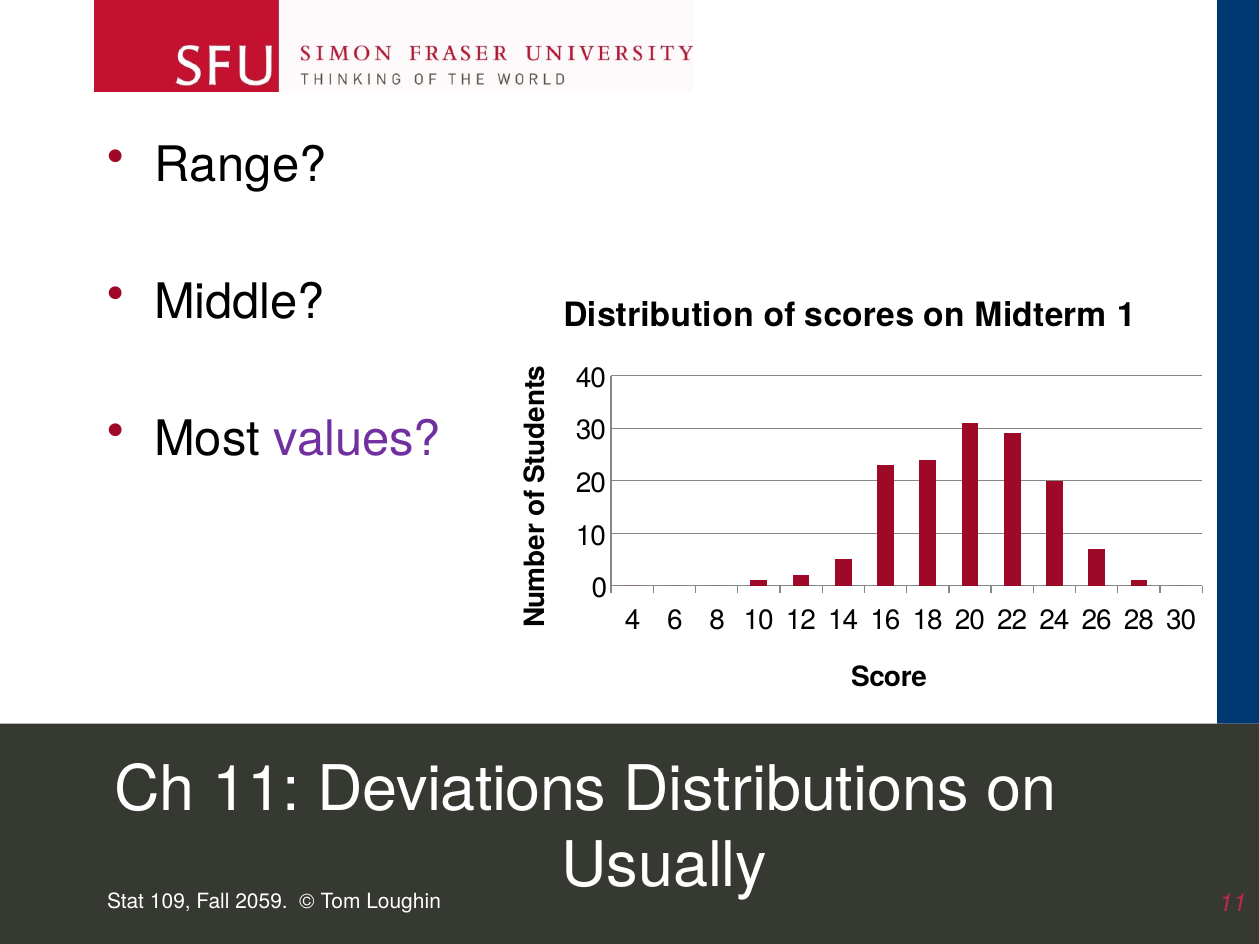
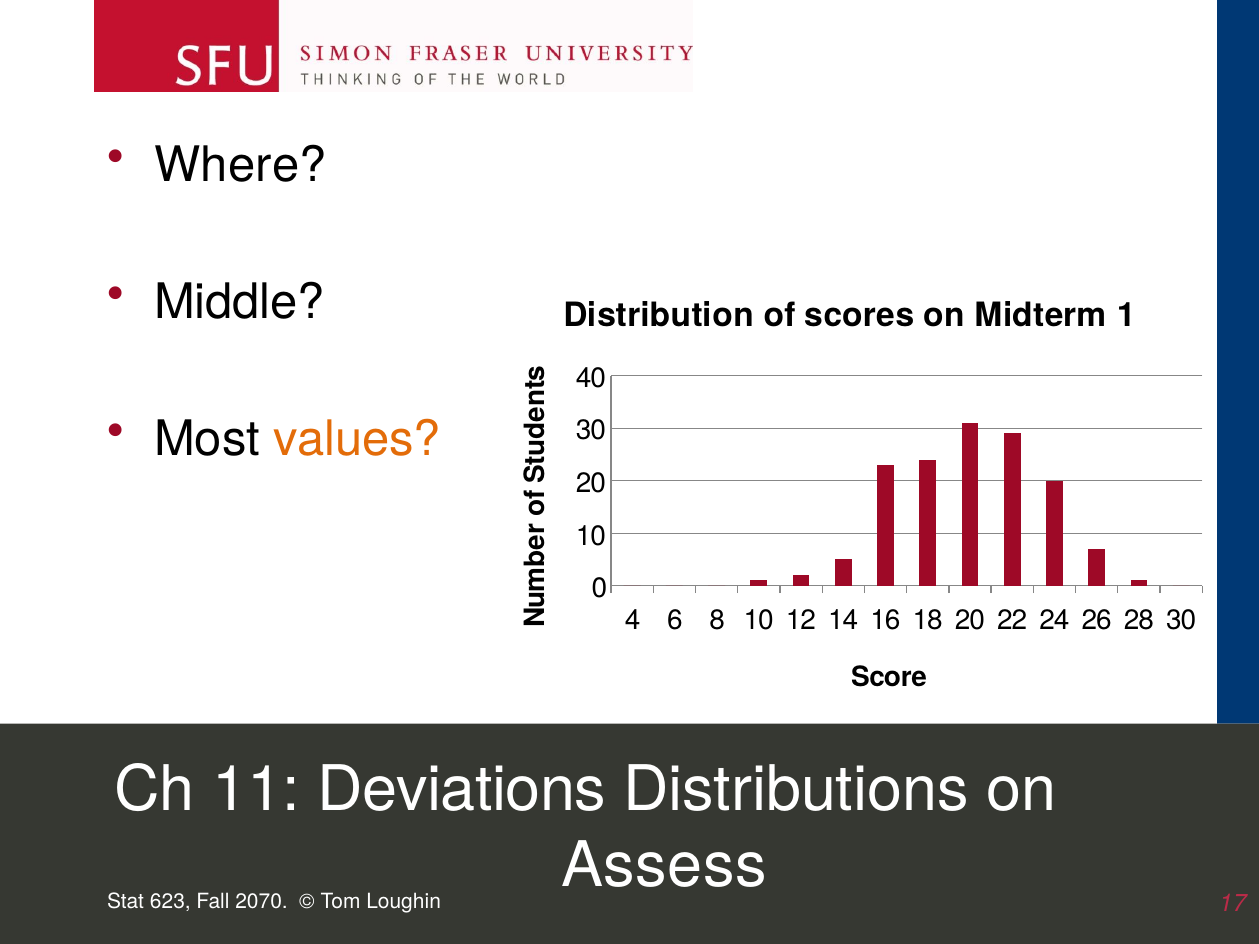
Range: Range -> Where
values colour: purple -> orange
Usually: Usually -> Assess
109: 109 -> 623
2059: 2059 -> 2070
Loughin 11: 11 -> 17
